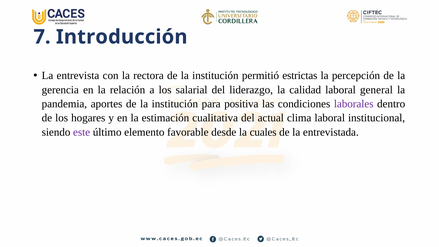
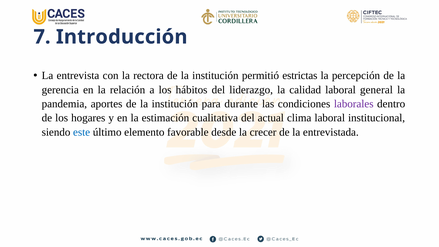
salarial: salarial -> hábitos
positiva: positiva -> durante
este colour: purple -> blue
cuales: cuales -> crecer
